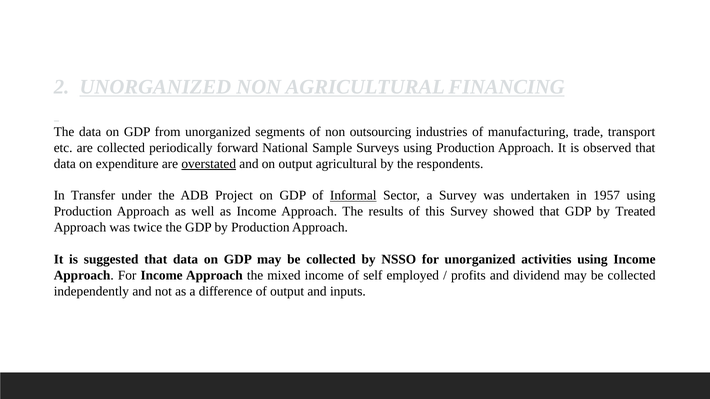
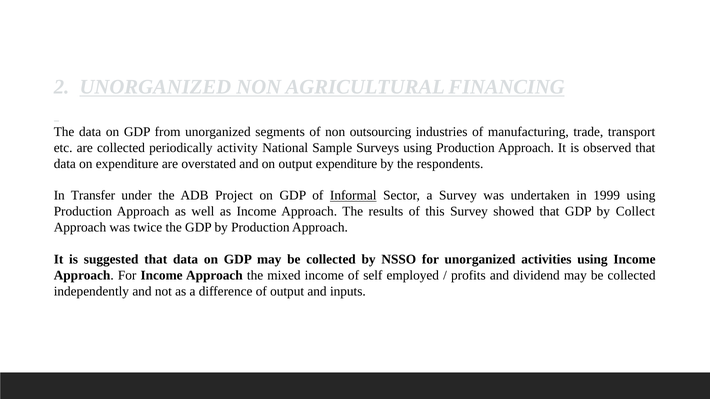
forward: forward -> activity
overstated underline: present -> none
output agricultural: agricultural -> expenditure
1957: 1957 -> 1999
Treated: Treated -> Collect
